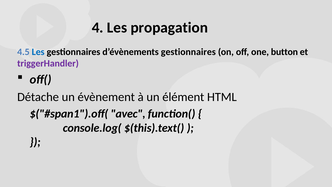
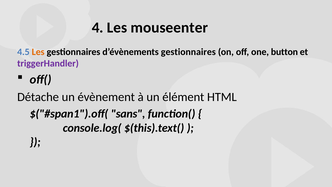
propagation: propagation -> mouseenter
Les at (38, 52) colour: blue -> orange
avec: avec -> sans
